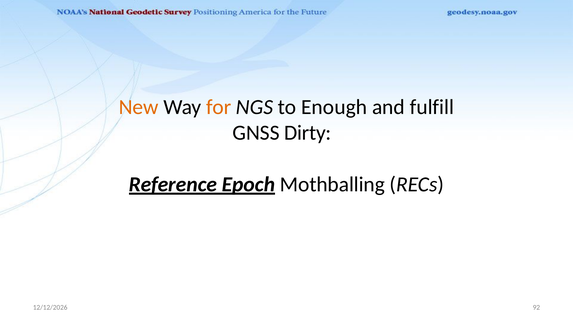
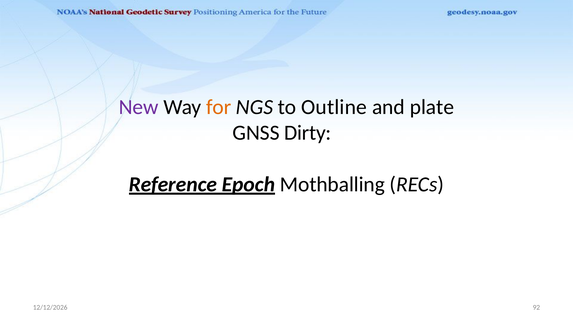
New colour: orange -> purple
Enough: Enough -> Outline
fulfill: fulfill -> plate
